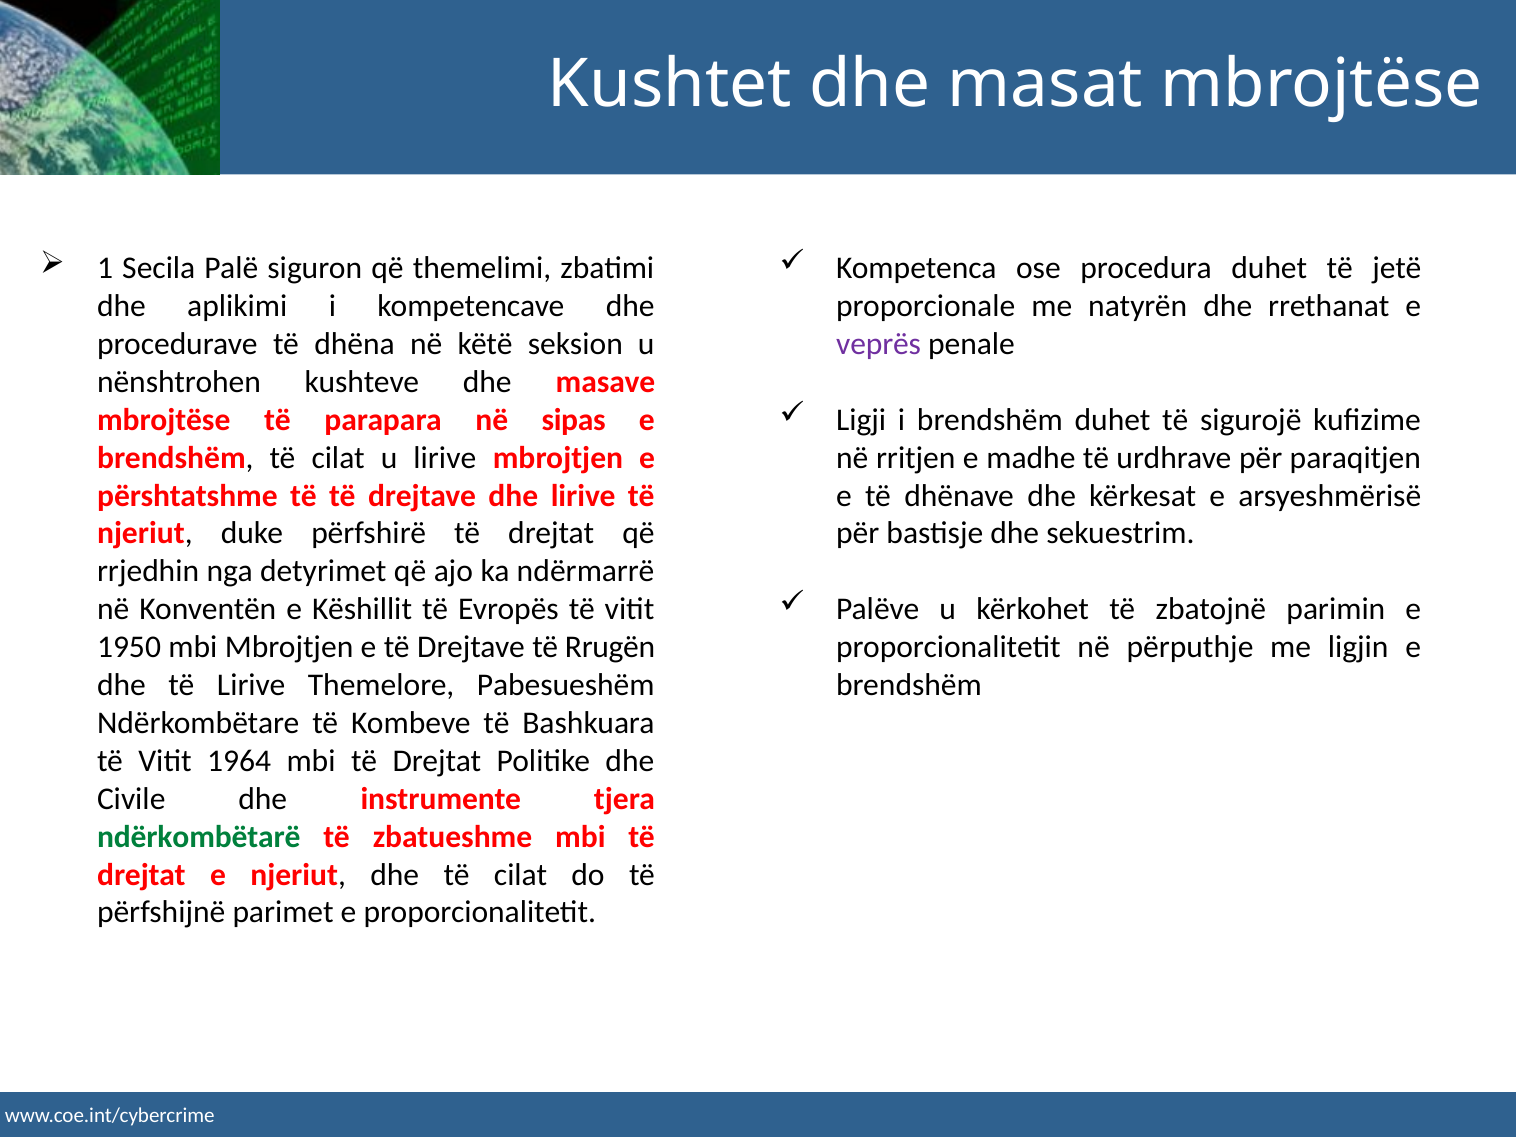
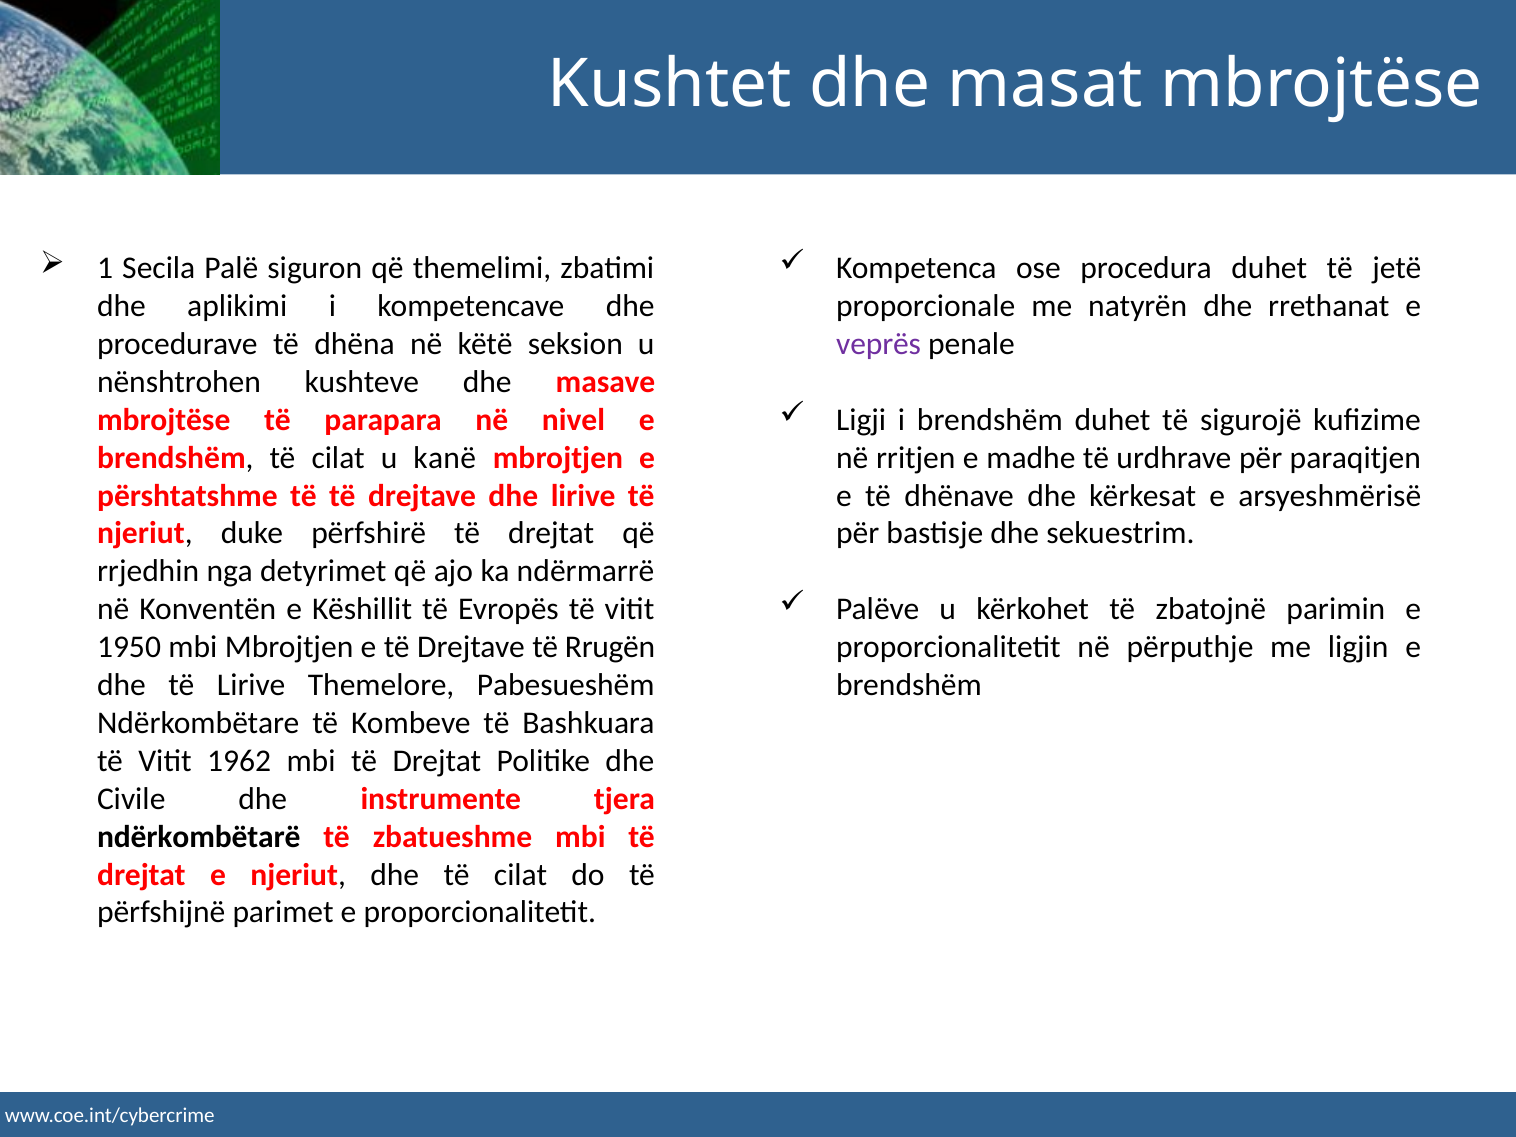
sipas: sipas -> nivel
u lirive: lirive -> kanë
1964: 1964 -> 1962
ndërkombëtarë colour: green -> black
